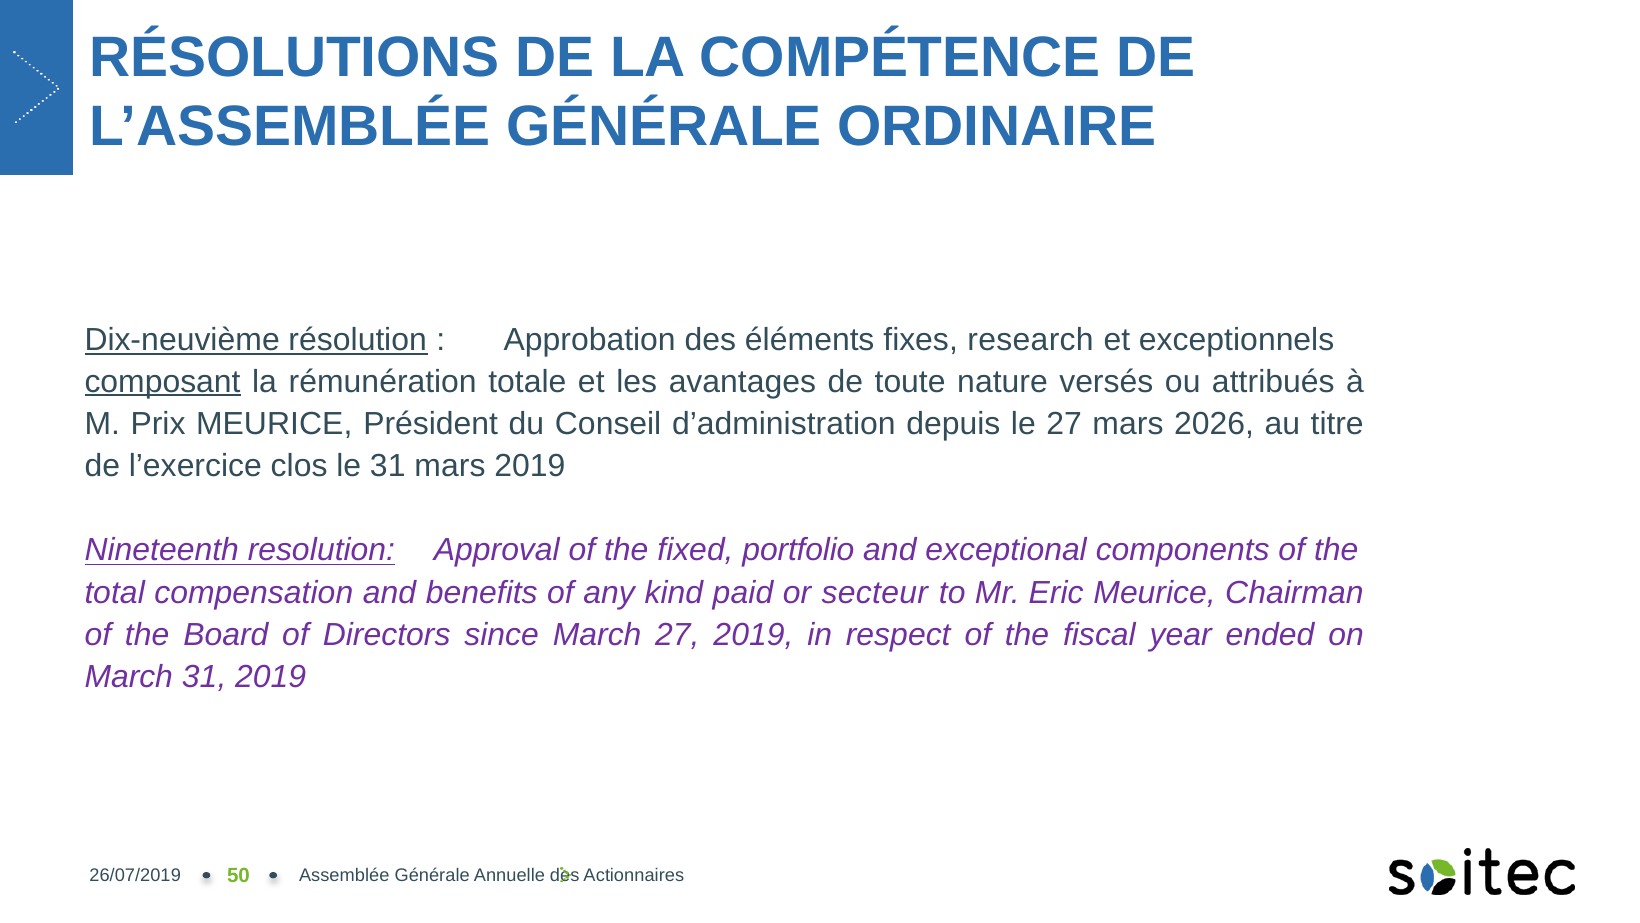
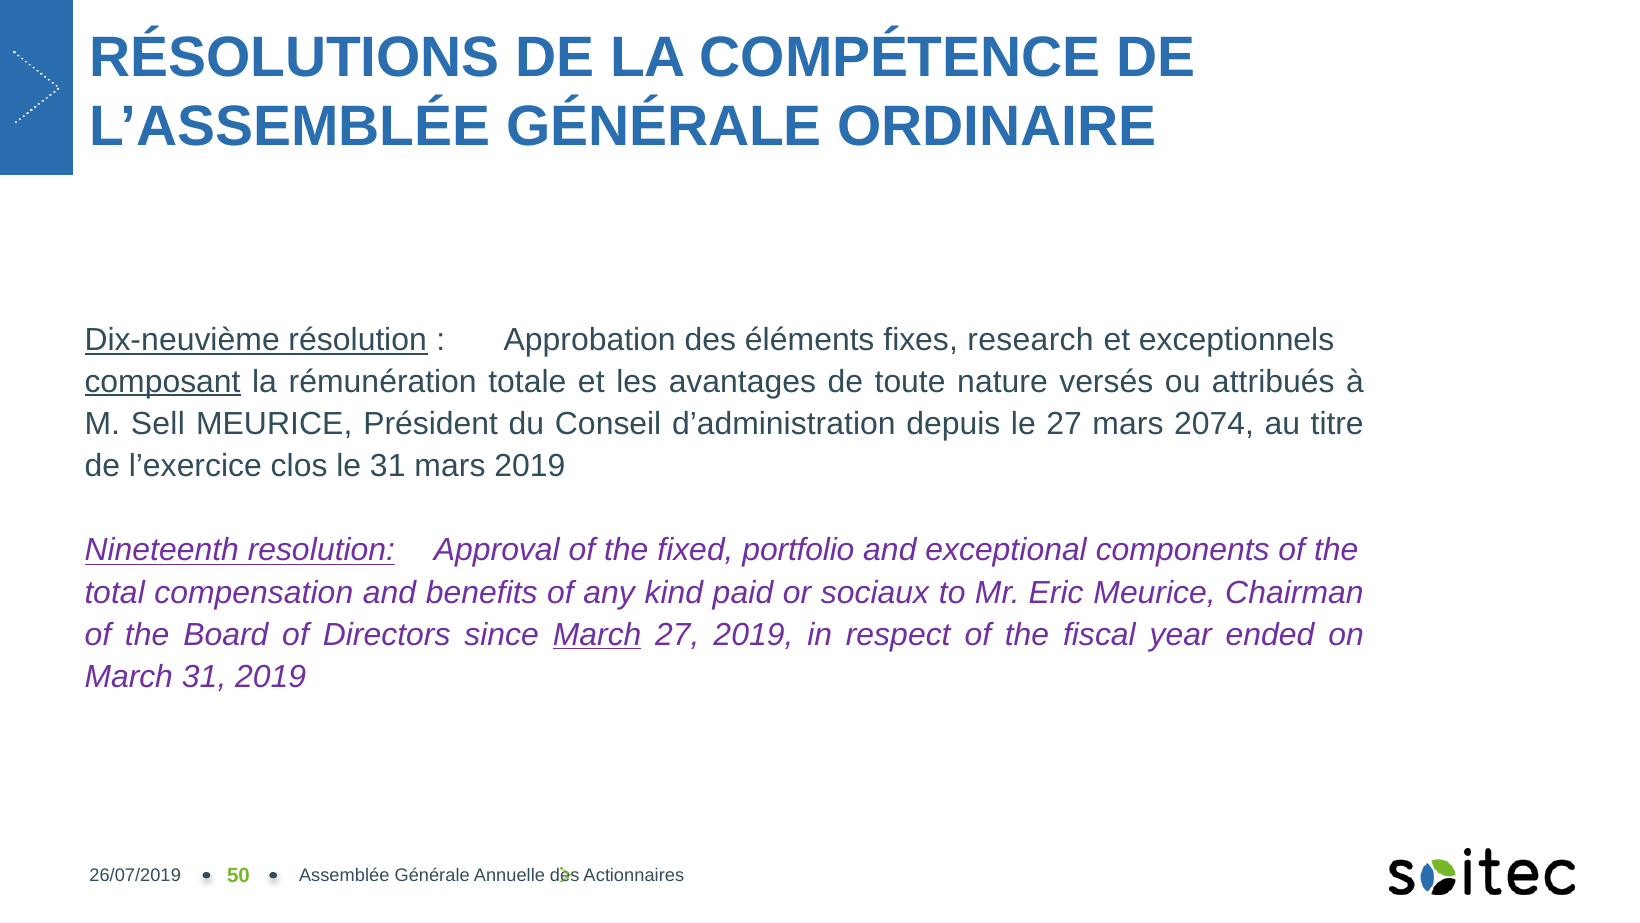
Prix: Prix -> Sell
2026: 2026 -> 2074
secteur: secteur -> sociaux
March at (597, 634) underline: none -> present
